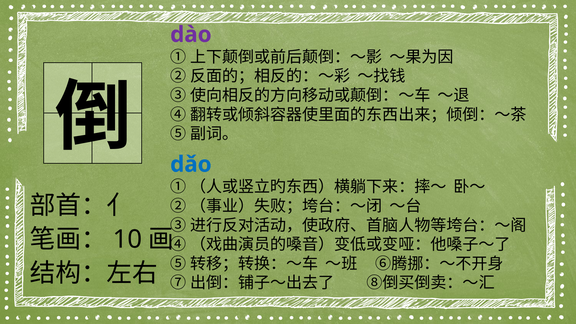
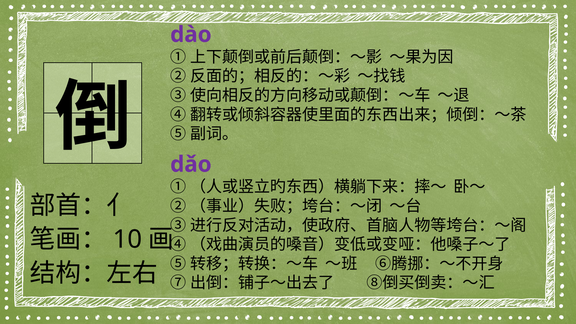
dǎo colour: blue -> purple
